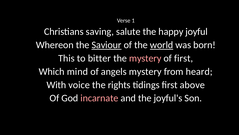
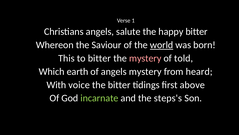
Christians saving: saving -> angels
happy joyful: joyful -> bitter
Saviour underline: present -> none
of first: first -> told
mind: mind -> earth
the rights: rights -> bitter
incarnate colour: pink -> light green
joyful's: joyful's -> steps's
